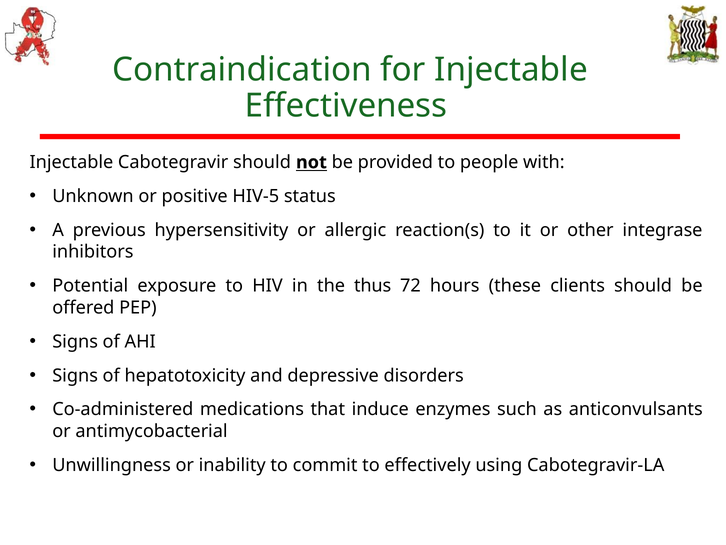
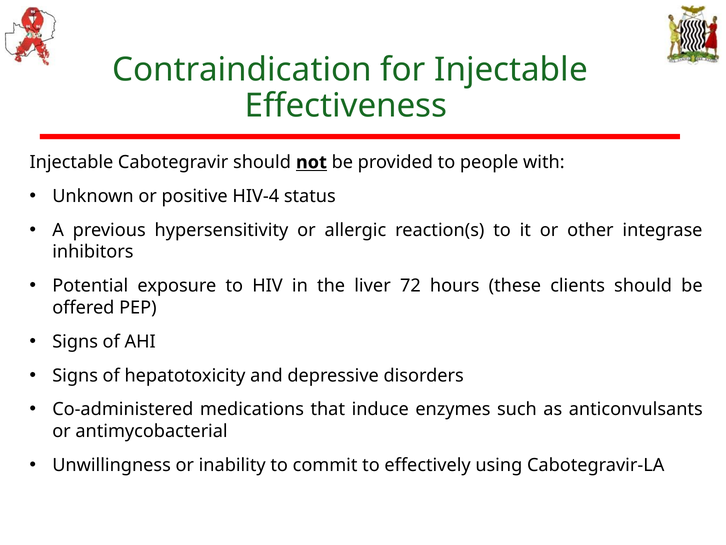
HIV-5: HIV-5 -> HIV-4
thus: thus -> liver
